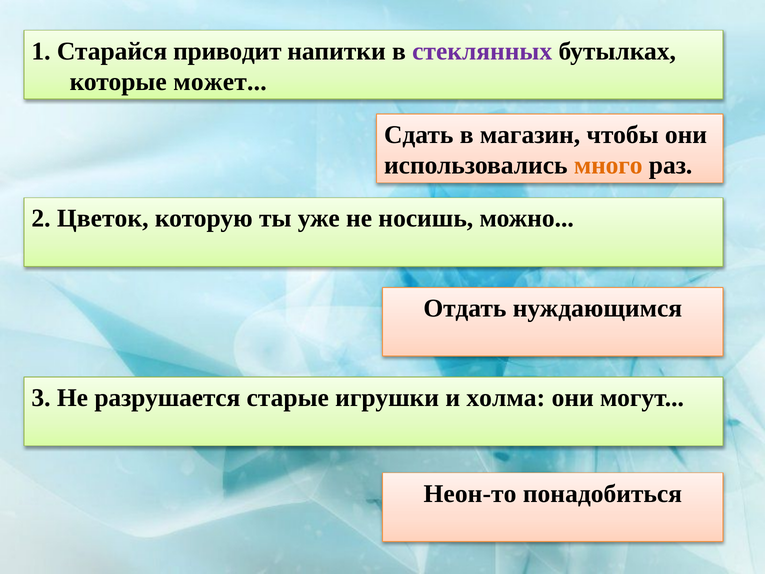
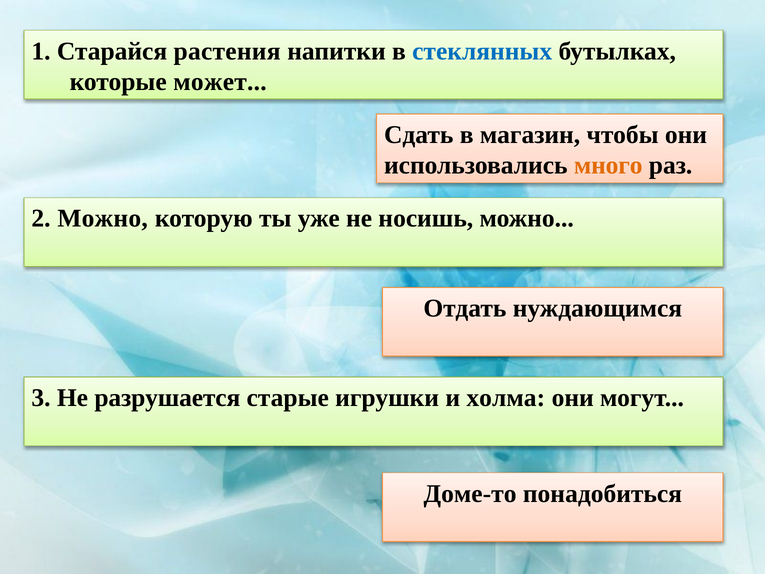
приводит: приводит -> растения
стеклянных colour: purple -> blue
2 Цветок: Цветок -> Можно
Неон-то: Неон-то -> Доме-то
